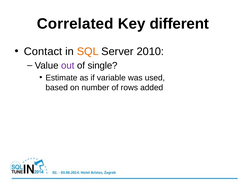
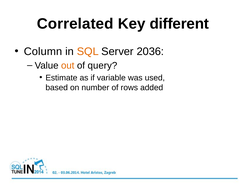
Contact: Contact -> Column
2010: 2010 -> 2036
out colour: purple -> orange
single: single -> query
